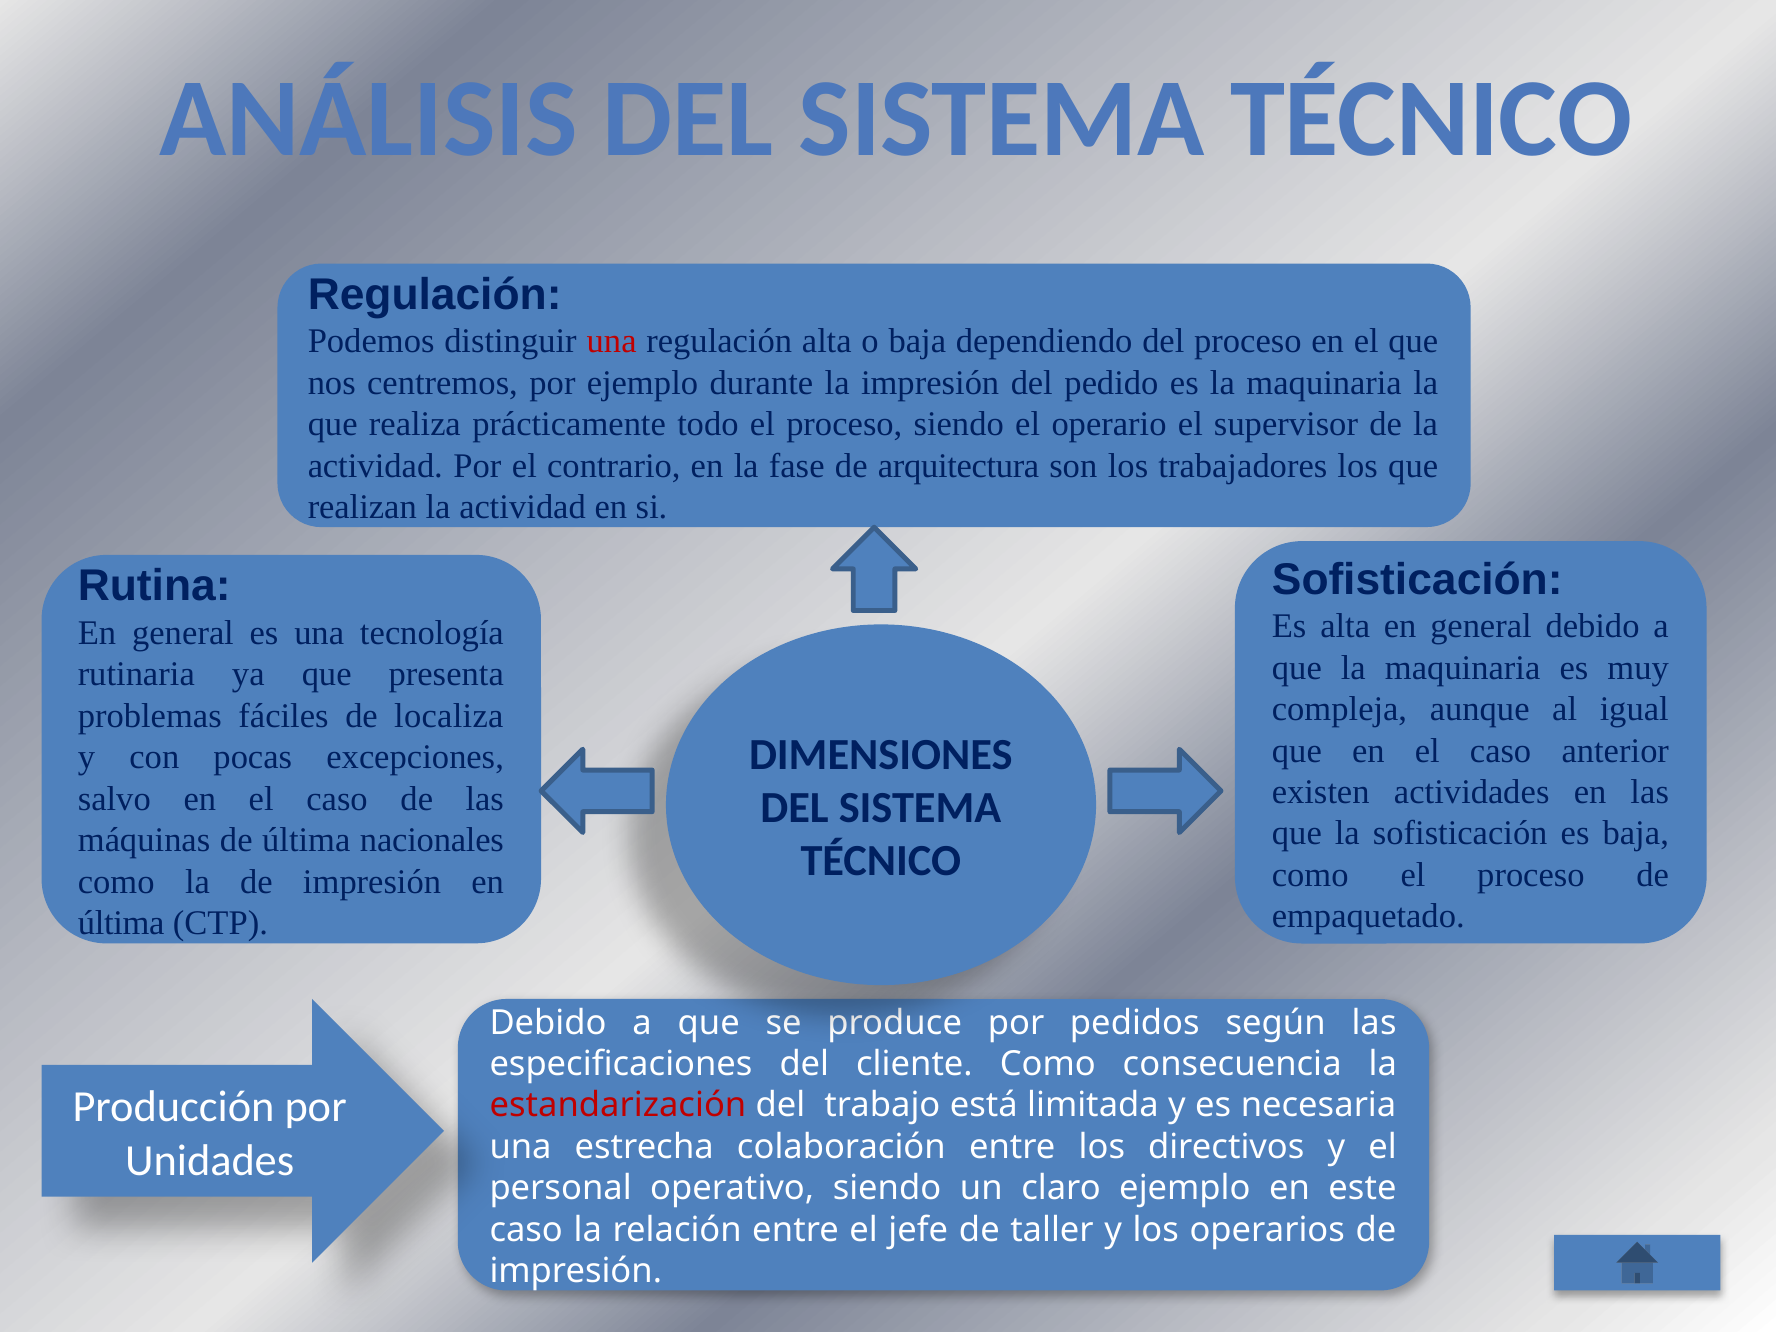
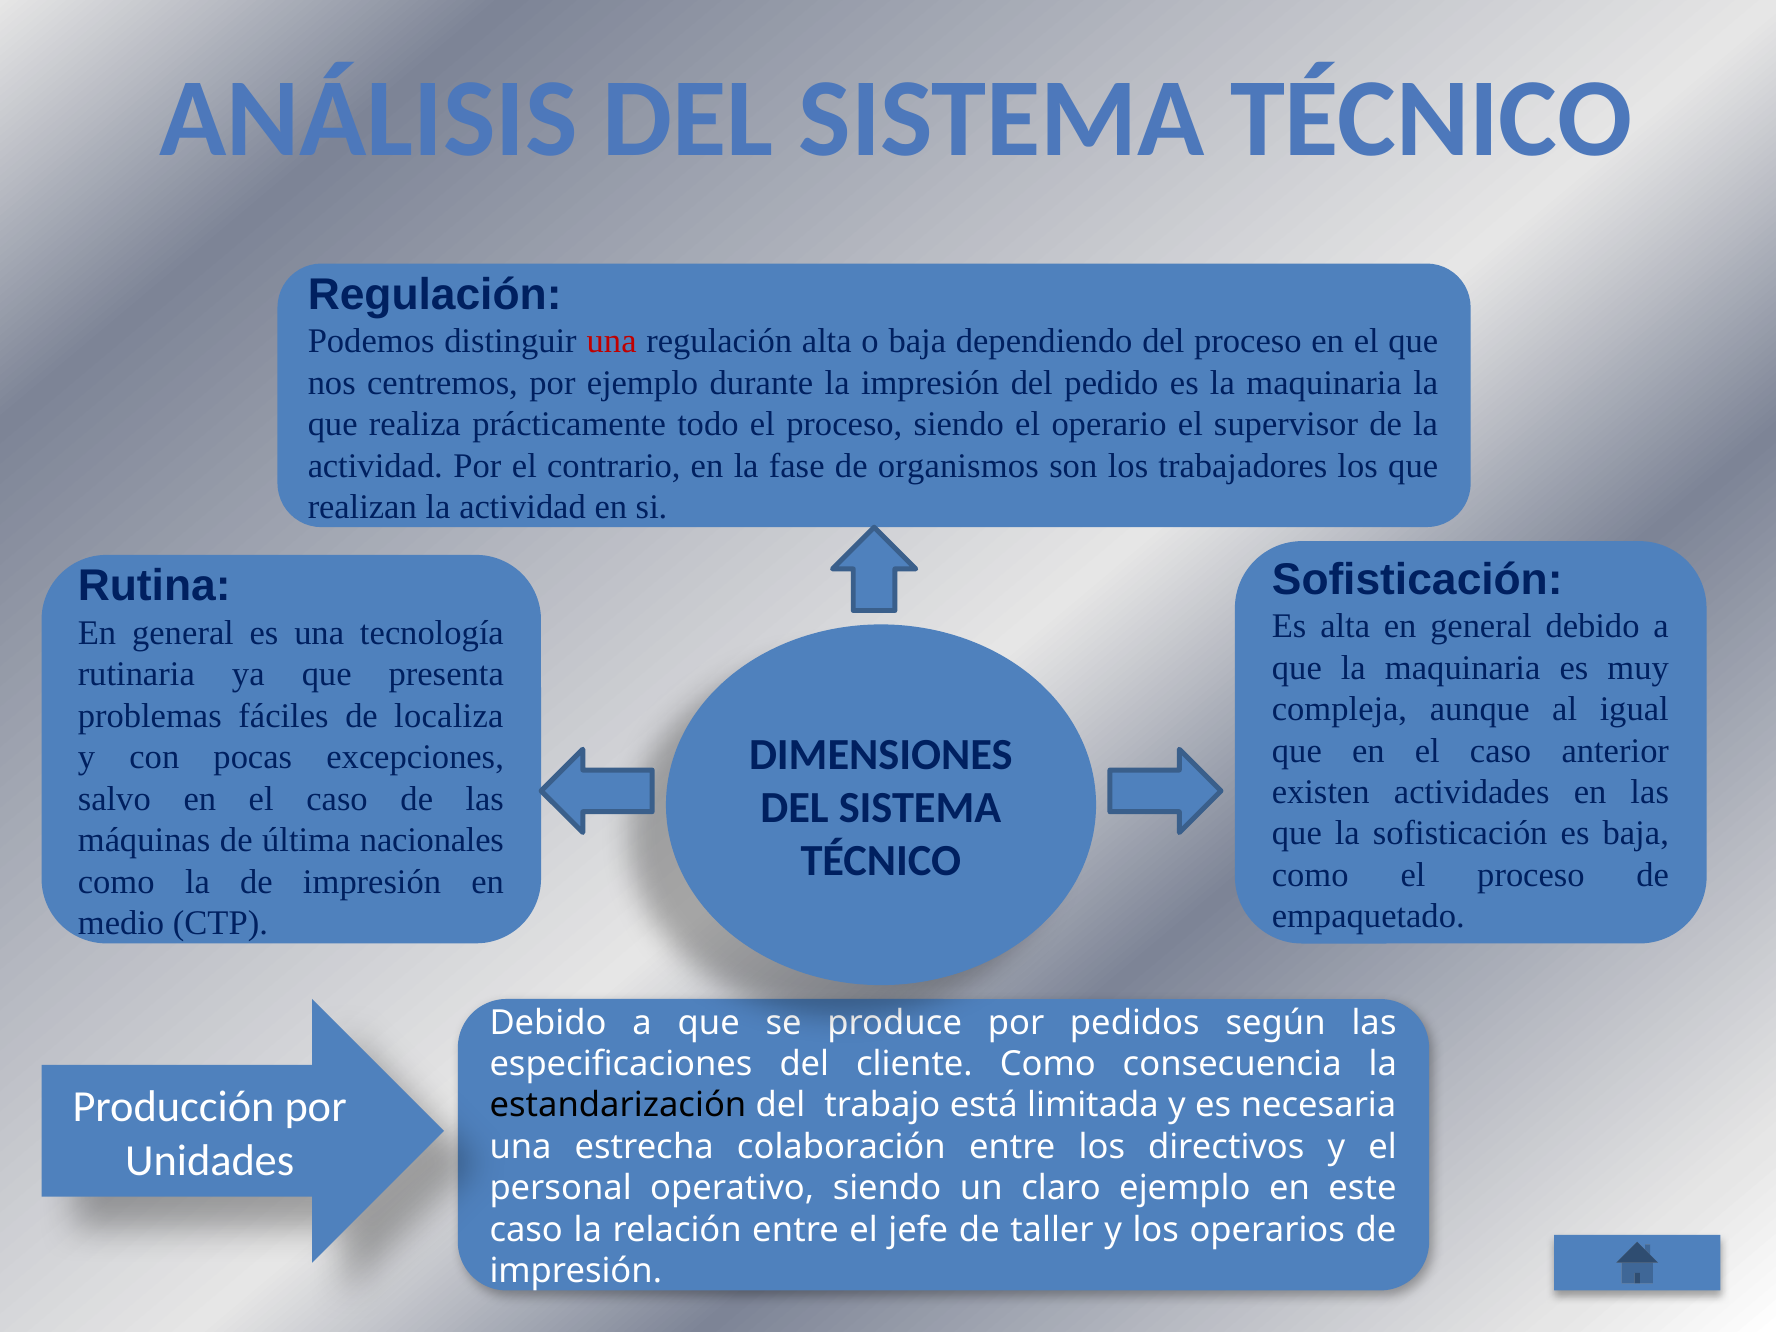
arquitectura: arquitectura -> organismos
última at (121, 923): última -> medio
estandarización colour: red -> black
